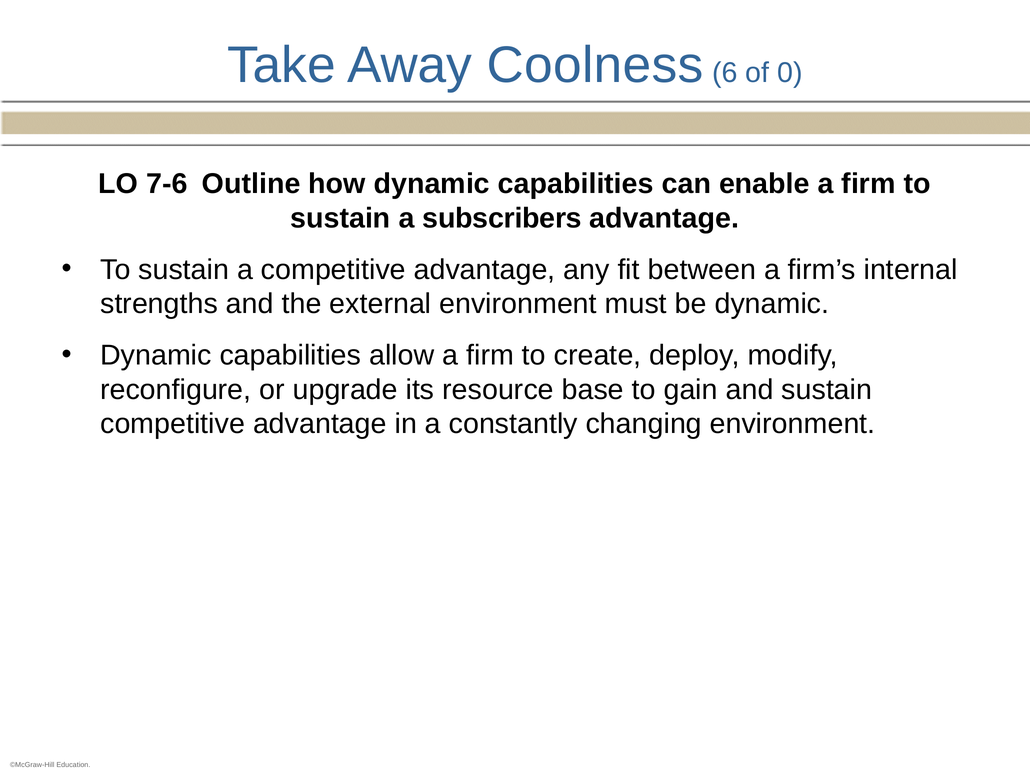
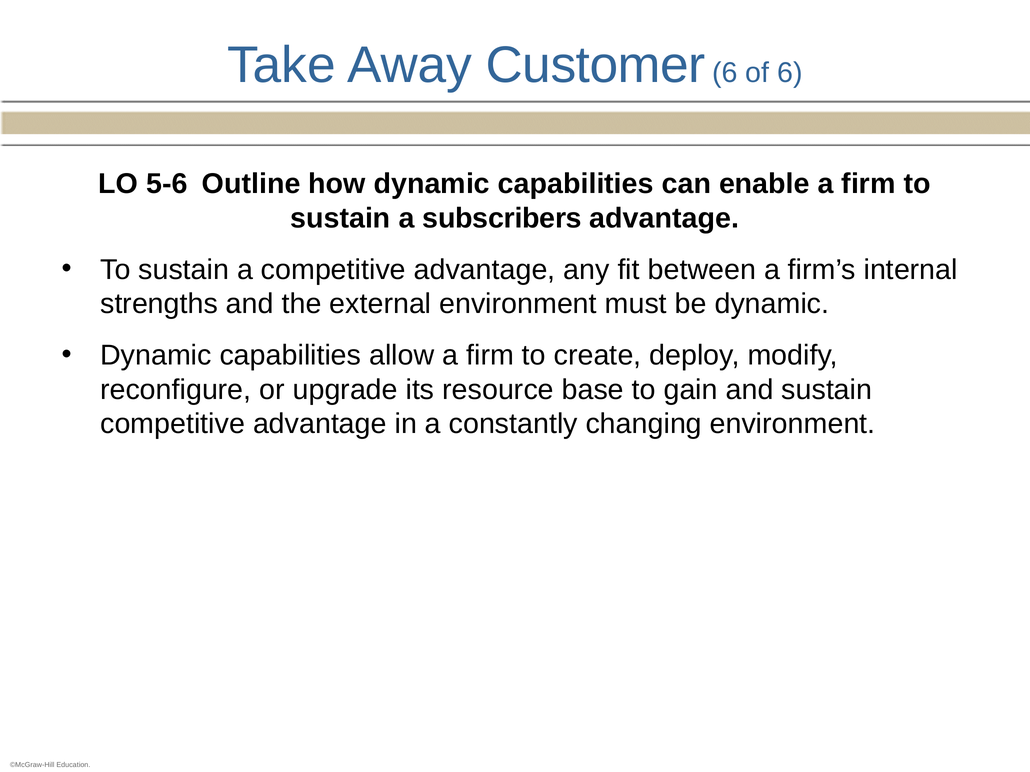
Coolness: Coolness -> Customer
of 0: 0 -> 6
7-6: 7-6 -> 5-6
